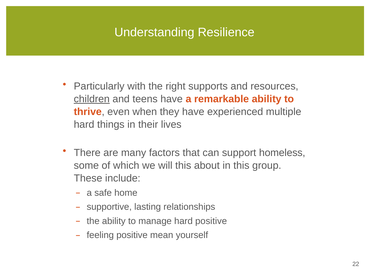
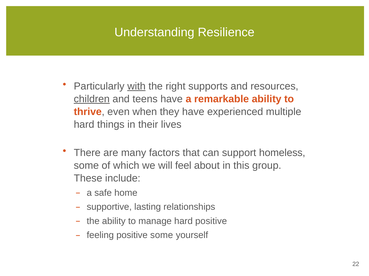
with underline: none -> present
will this: this -> feel
positive mean: mean -> some
